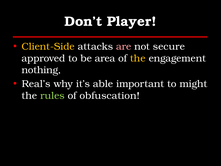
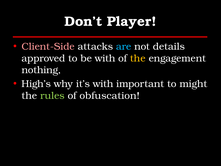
Client-Side colour: yellow -> pink
are colour: pink -> light blue
secure: secure -> details
be area: area -> with
Real’s: Real’s -> High’s
it’s able: able -> with
